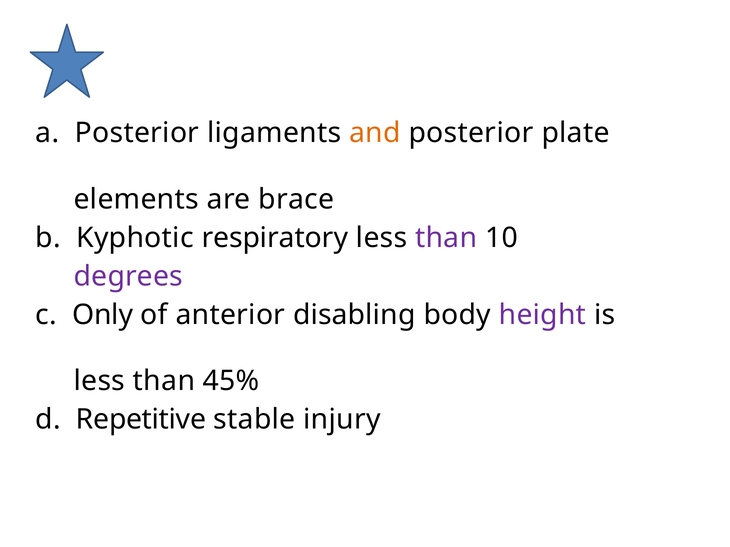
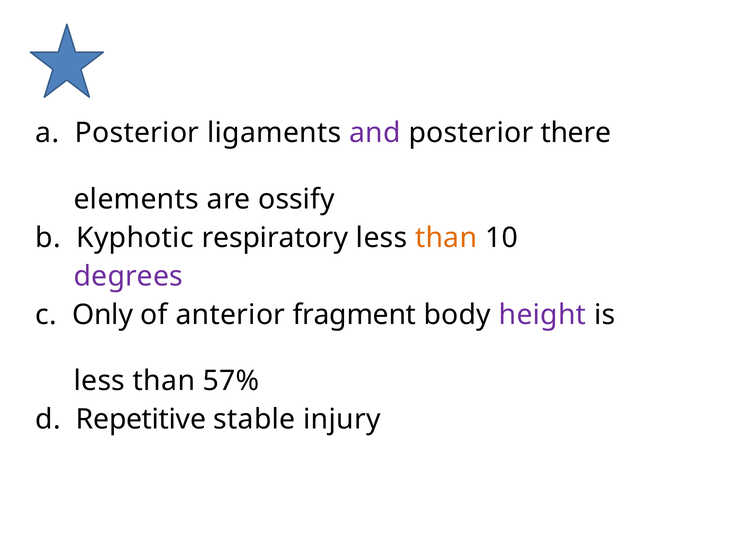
and colour: orange -> purple
plate: plate -> there
brace: brace -> ossify
than at (446, 238) colour: purple -> orange
disabling: disabling -> fragment
45%: 45% -> 57%
